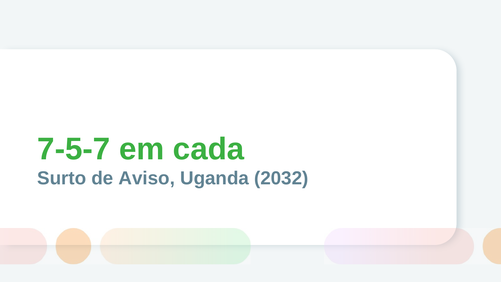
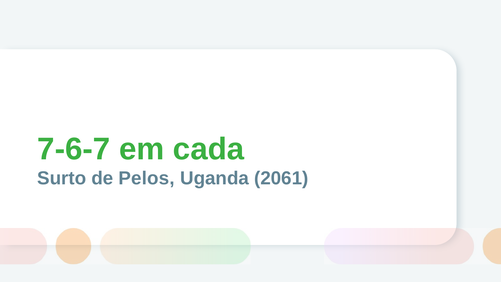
7-5-7: 7-5-7 -> 7-6-7
Aviso: Aviso -> Pelos
2032: 2032 -> 2061
